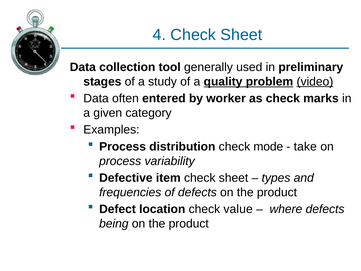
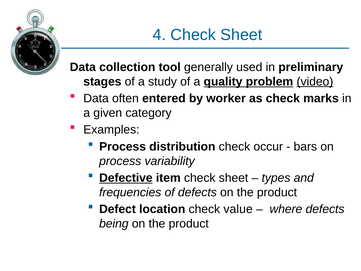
mode: mode -> occur
take: take -> bars
Defective underline: none -> present
